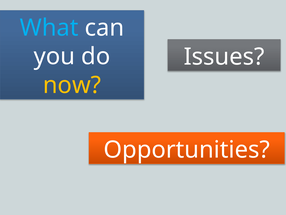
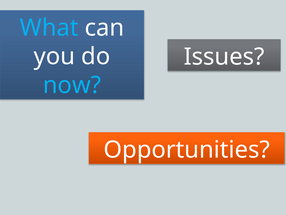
now colour: yellow -> light blue
